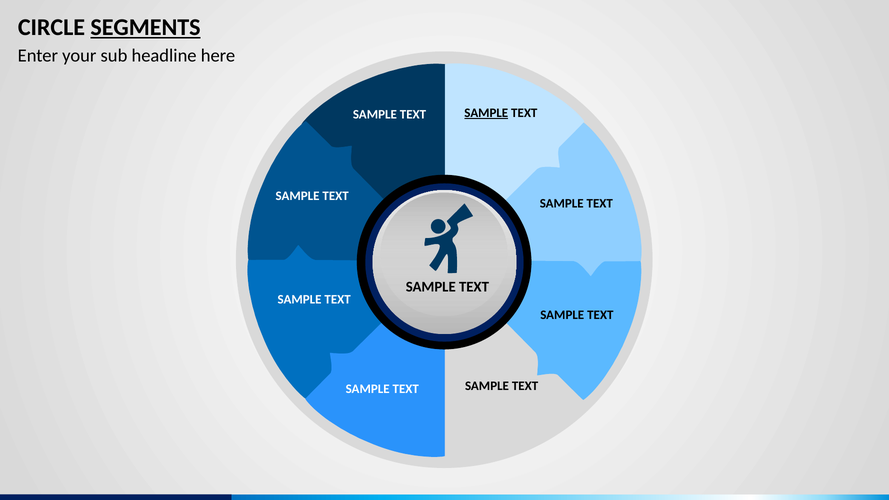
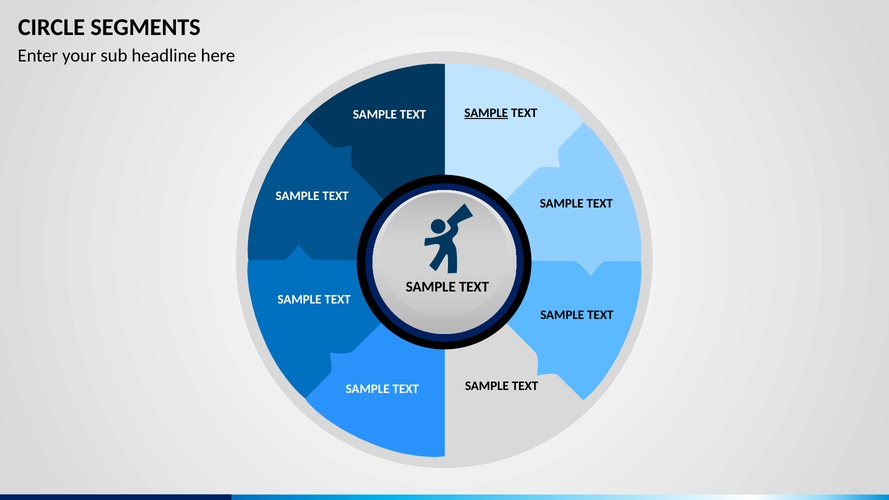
SEGMENTS underline: present -> none
